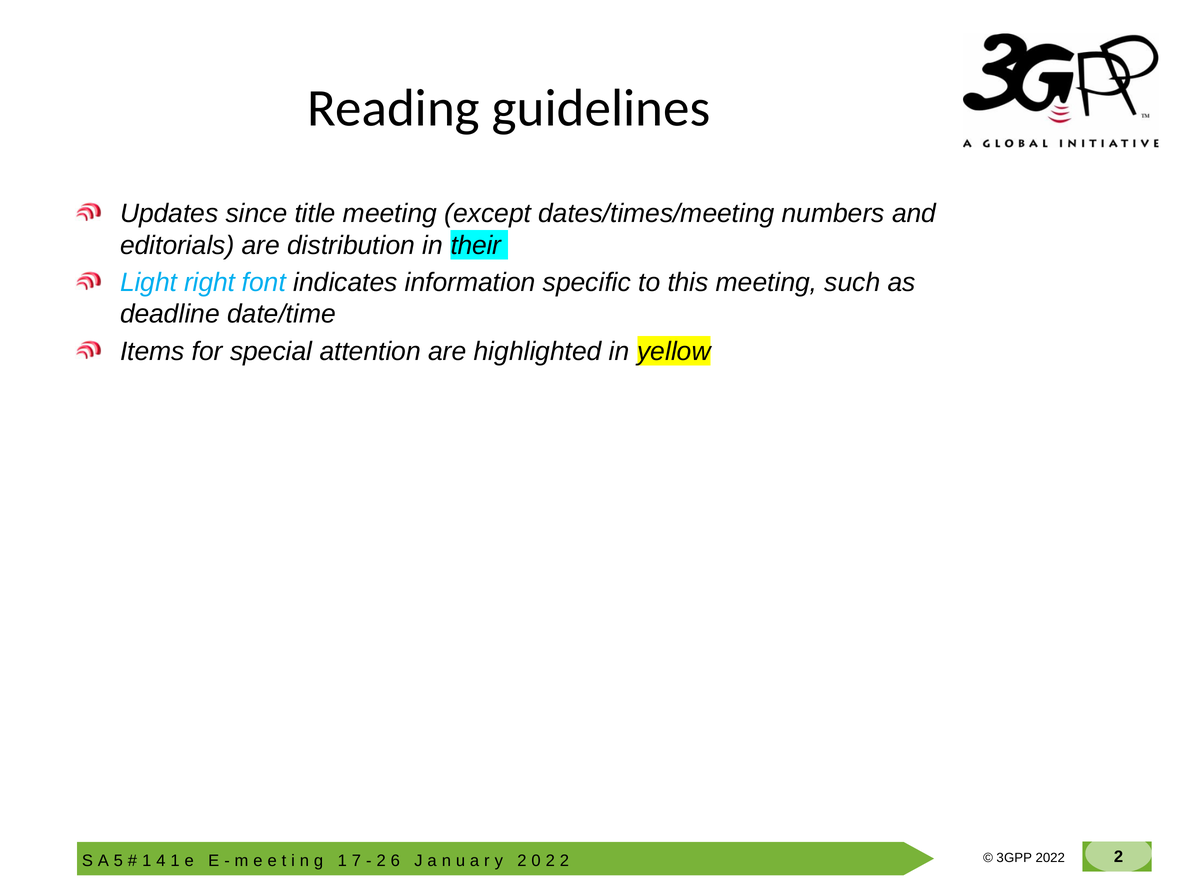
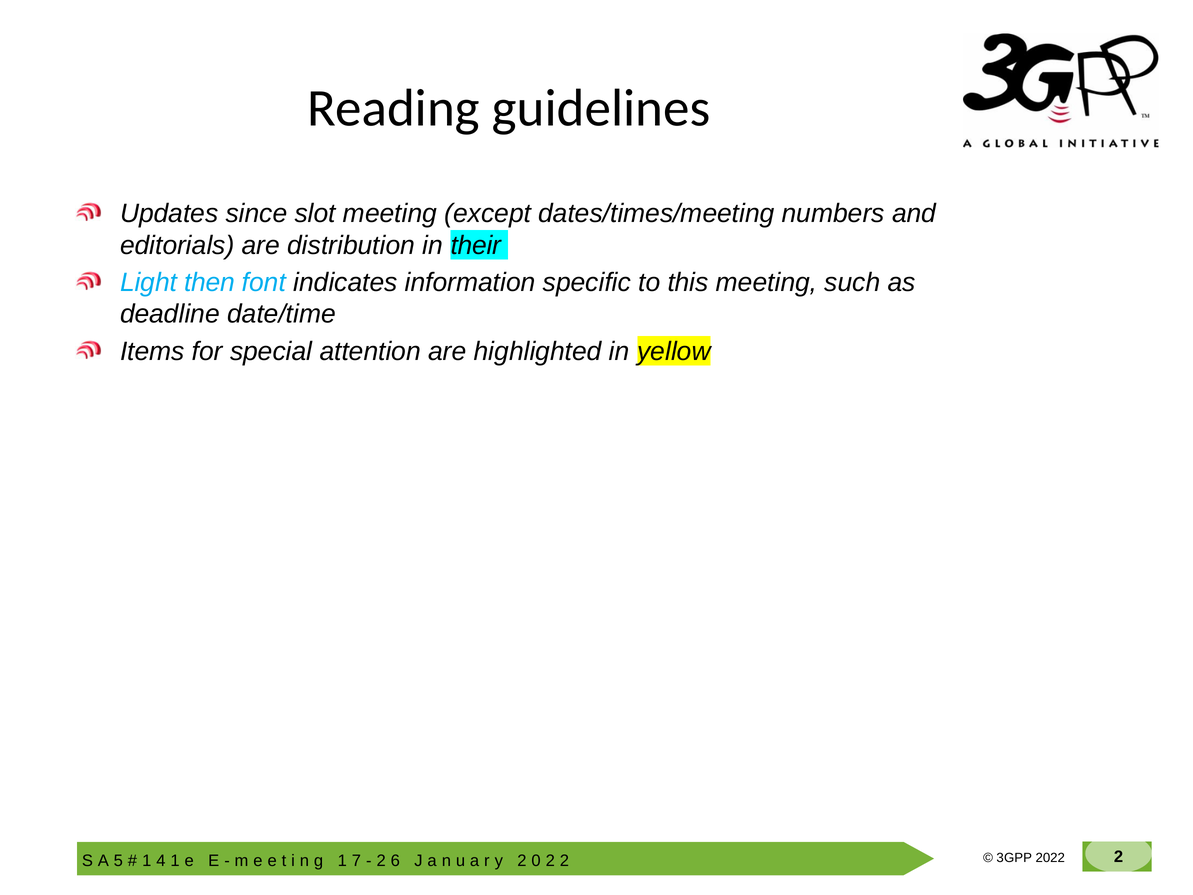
title: title -> slot
right: right -> then
